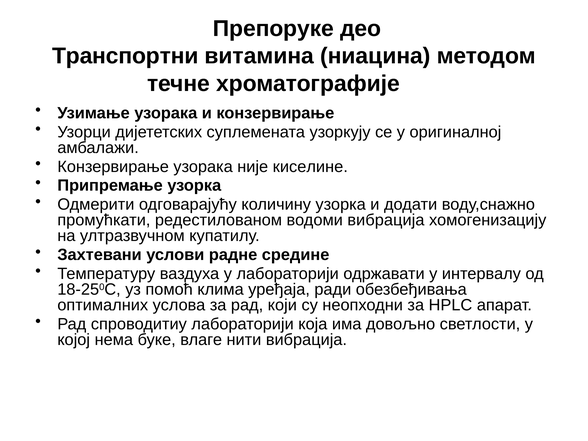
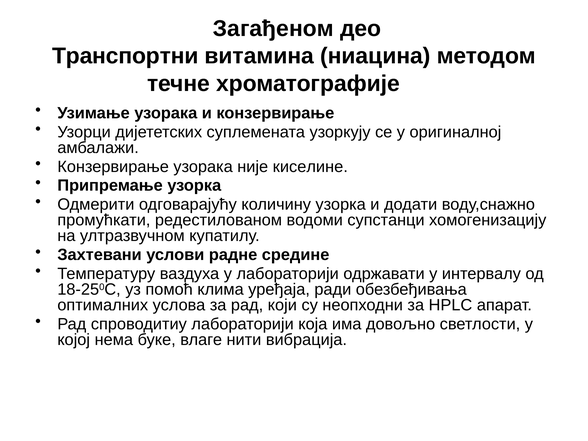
Препоруке: Препоруке -> Загађеном
водоми вибрација: вибрација -> супстанци
